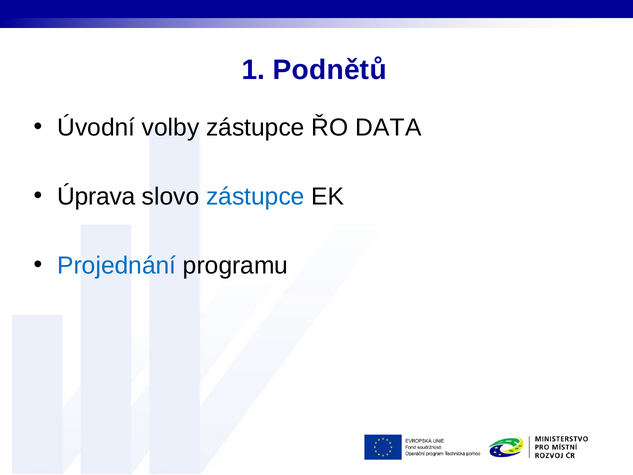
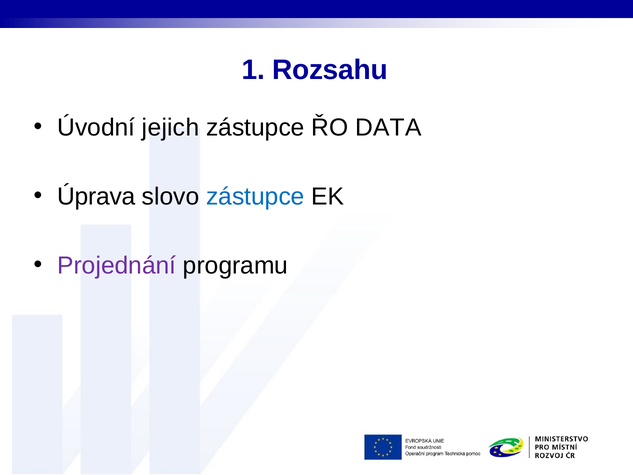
Podnětů: Podnětů -> Rozsahu
volby: volby -> jejich
Projednání colour: blue -> purple
